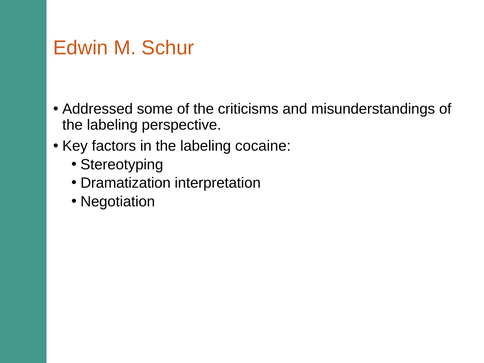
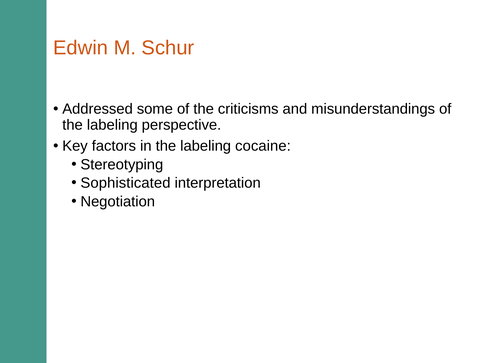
Dramatization: Dramatization -> Sophisticated
